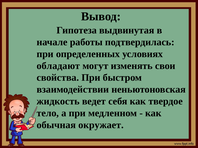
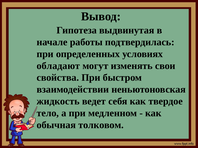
окружает: окружает -> толковом
